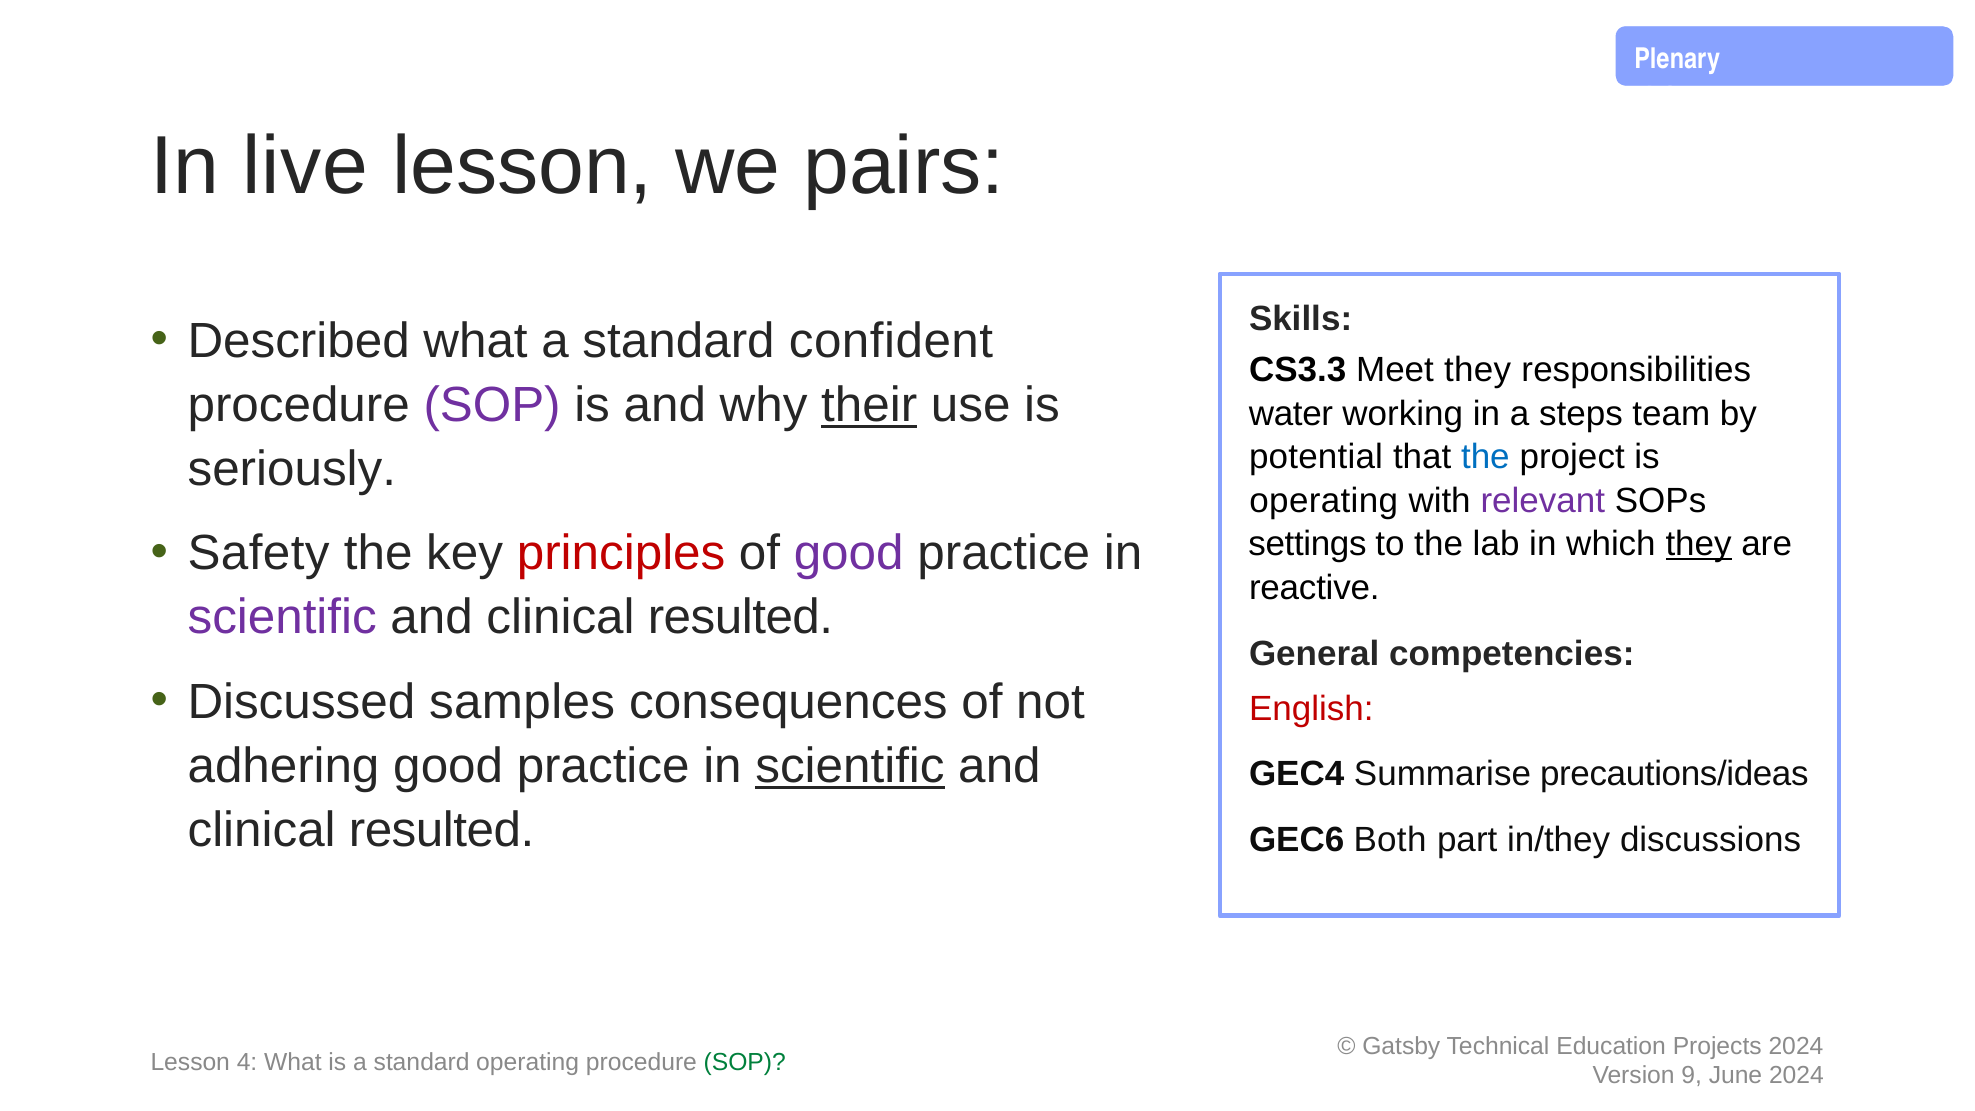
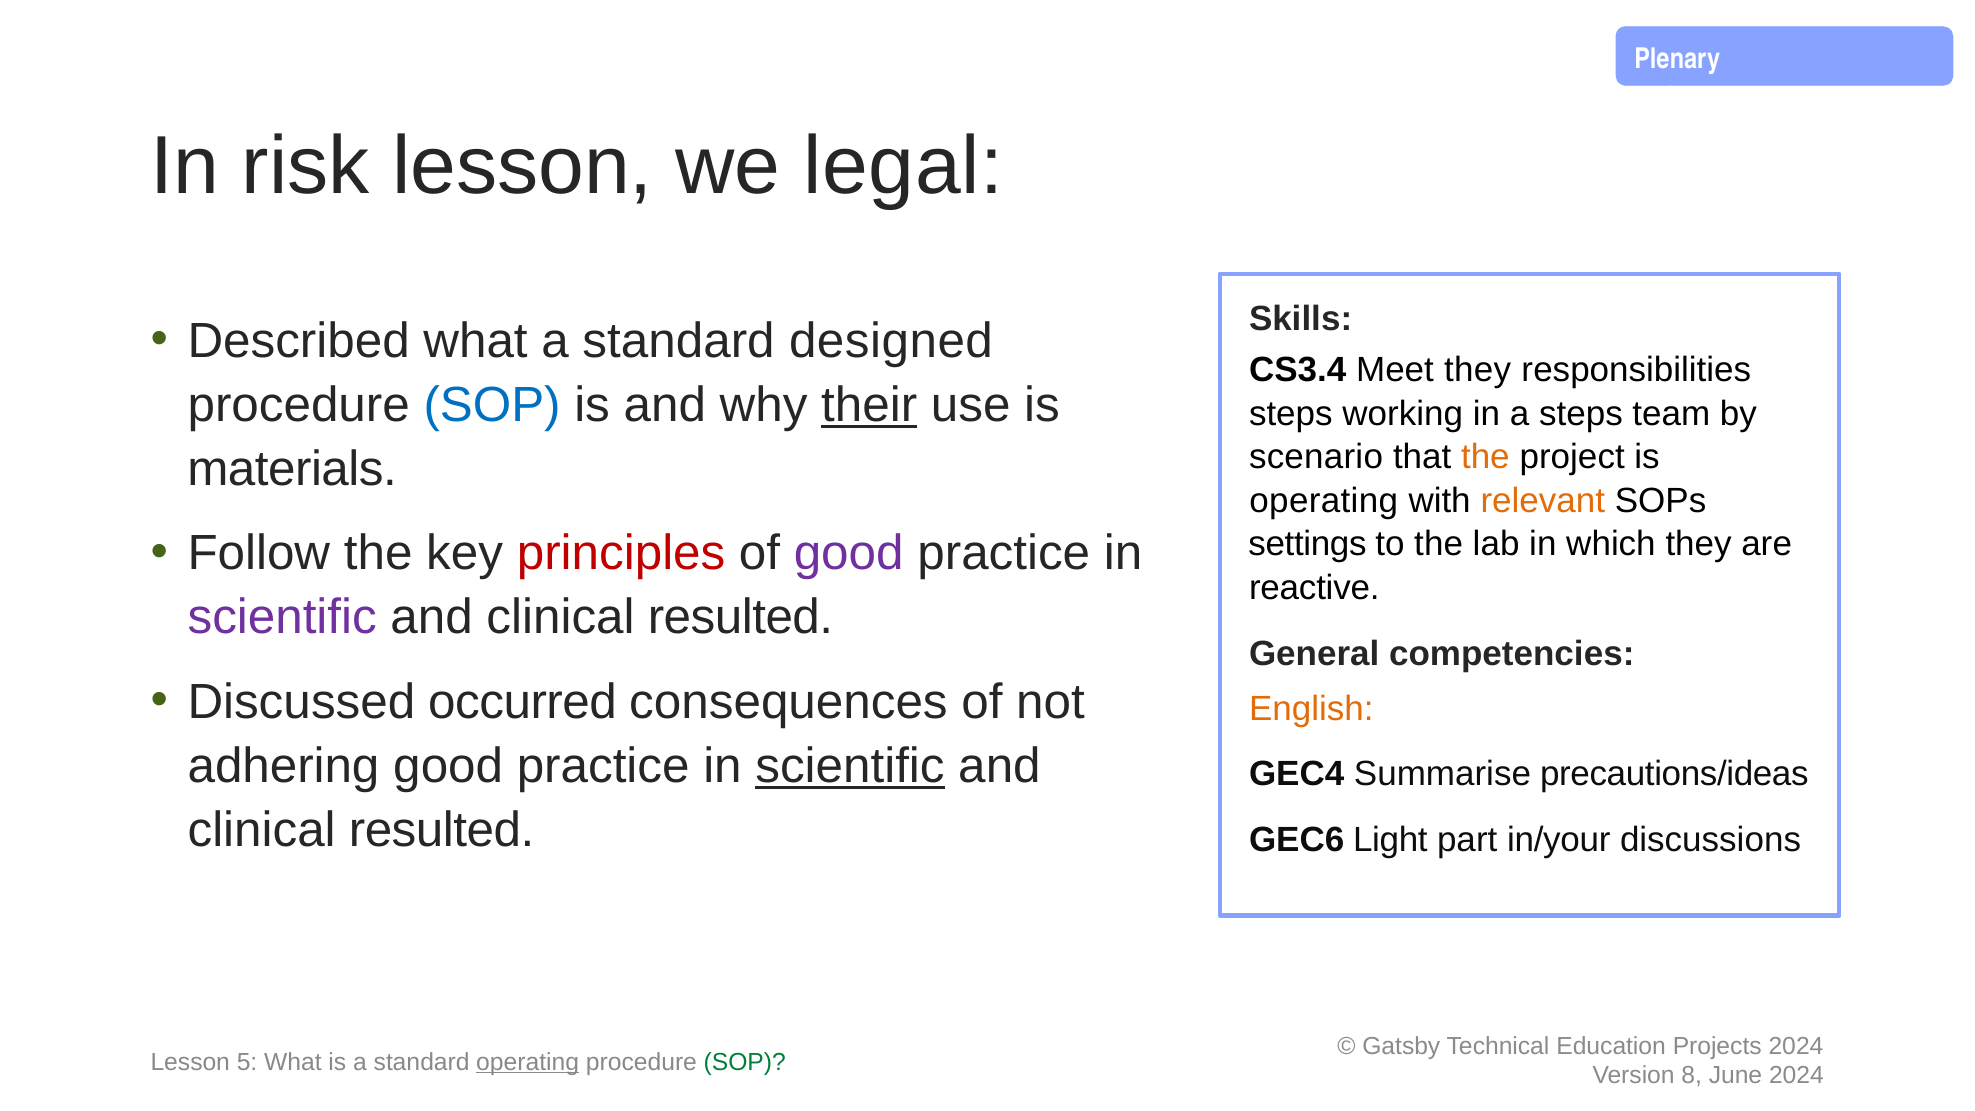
live: live -> risk
pairs: pairs -> legal
confident: confident -> designed
CS3.3: CS3.3 -> CS3.4
SOP at (492, 405) colour: purple -> blue
water at (1291, 414): water -> steps
potential: potential -> scenario
the at (1485, 457) colour: blue -> orange
seriously: seriously -> materials
relevant colour: purple -> orange
they at (1699, 544) underline: present -> none
Safety: Safety -> Follow
samples: samples -> occurred
English colour: red -> orange
Both: Both -> Light
in/they: in/they -> in/your
4: 4 -> 5
operating at (528, 1062) underline: none -> present
9: 9 -> 8
